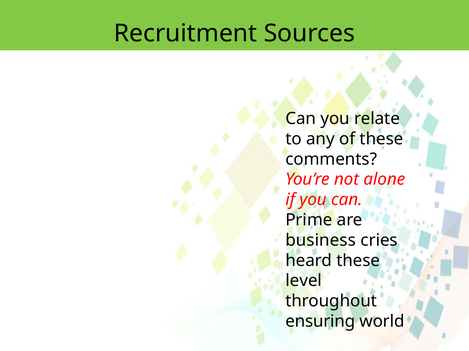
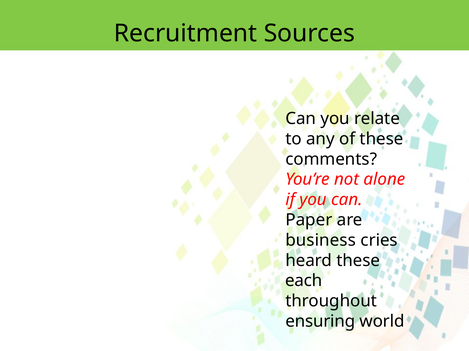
Prime: Prime -> Paper
level: level -> each
